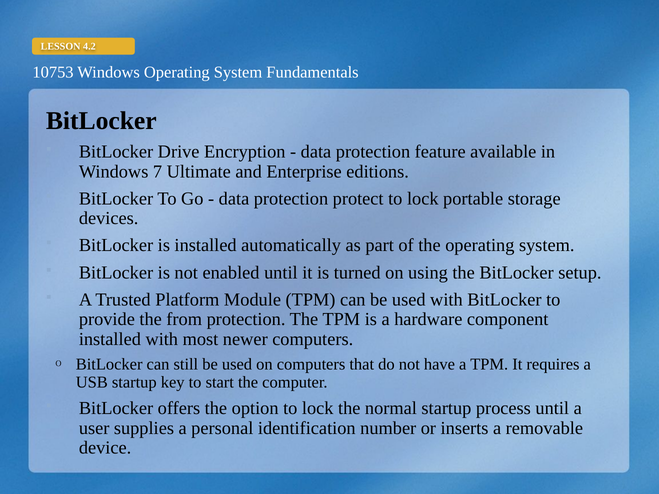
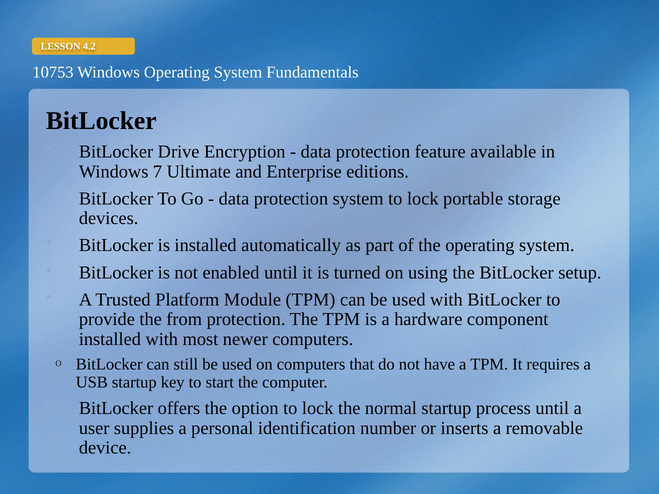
protection protect: protect -> system
